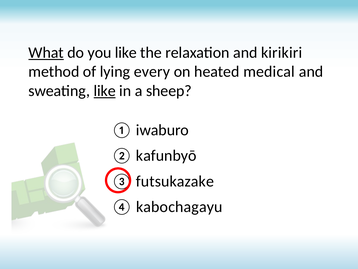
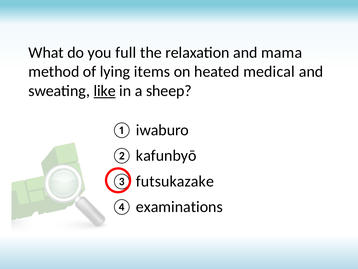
What underline: present -> none
you like: like -> full
kirikiri: kirikiri -> mama
every: every -> items
kabochagayu: kabochagayu -> examinations
